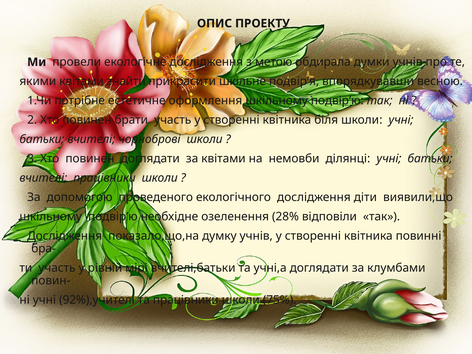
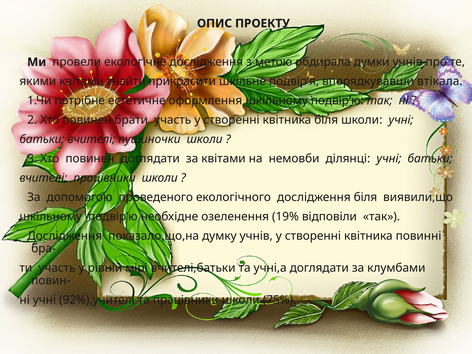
весною: весною -> втікала
чорноброві: чорноброві -> пушиночки
дослідження діти: діти -> біля
28%: 28% -> 19%
